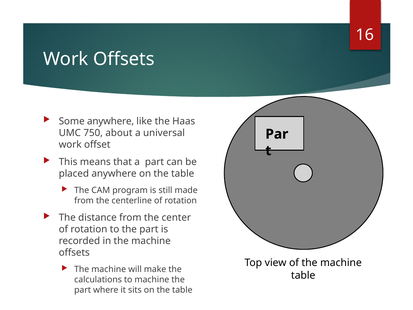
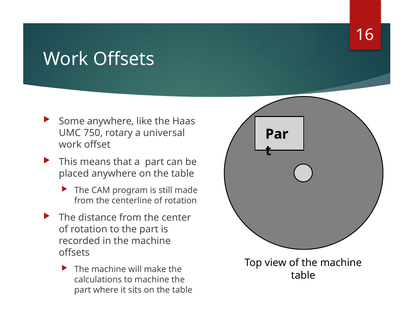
about: about -> rotary
